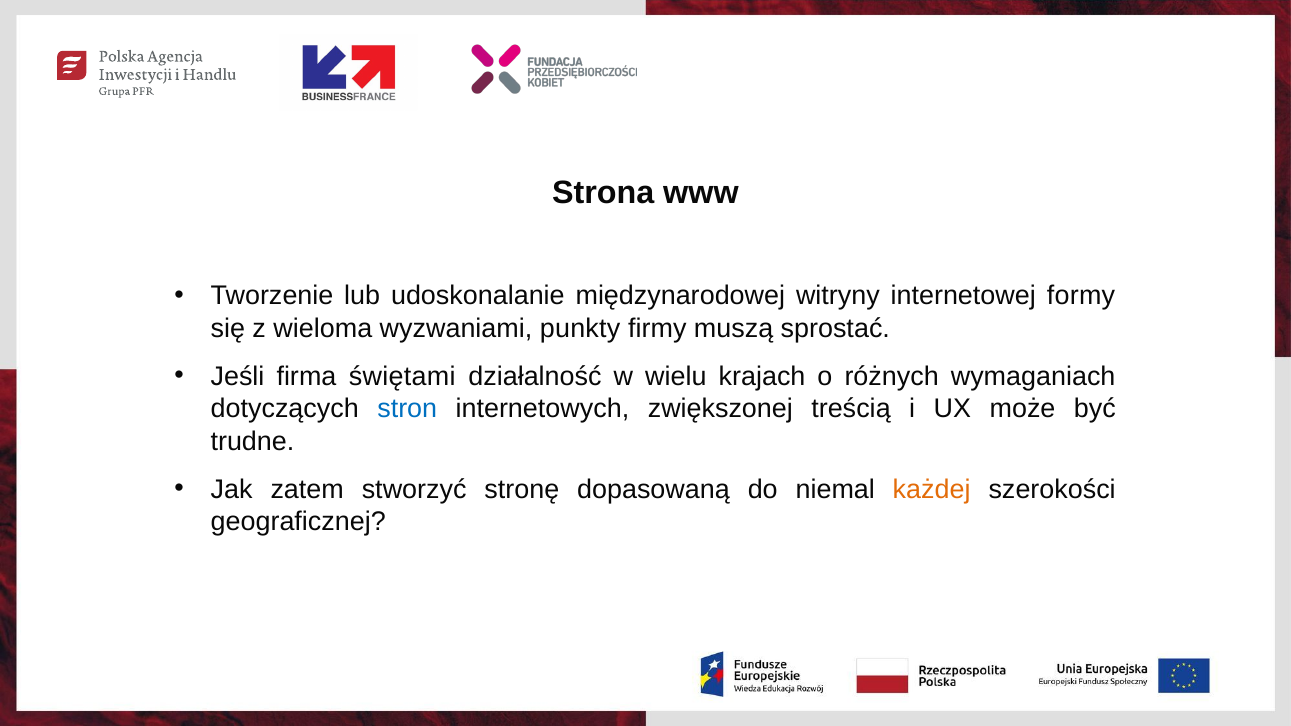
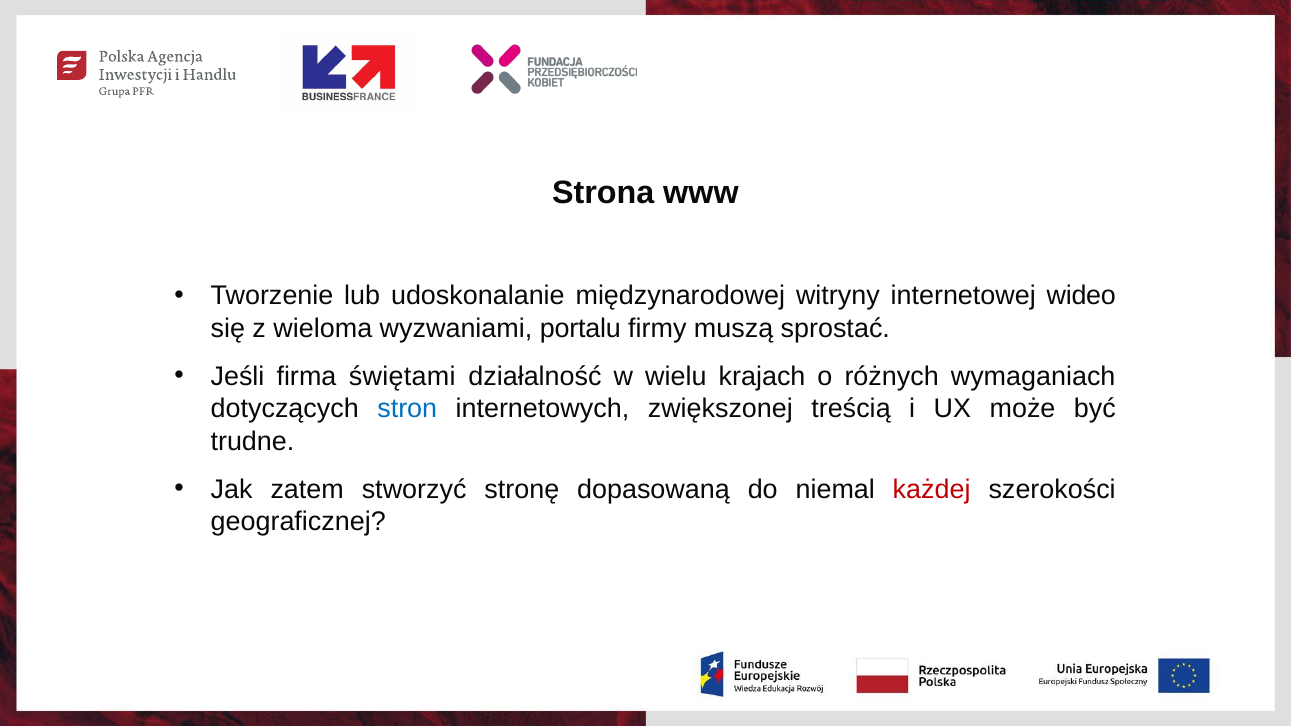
formy: formy -> wideo
punkty: punkty -> portalu
każdej colour: orange -> red
